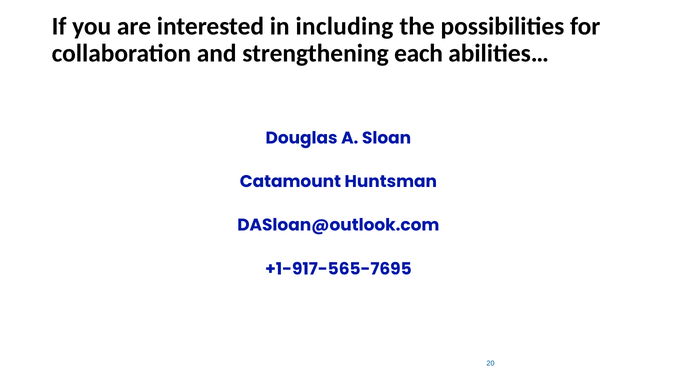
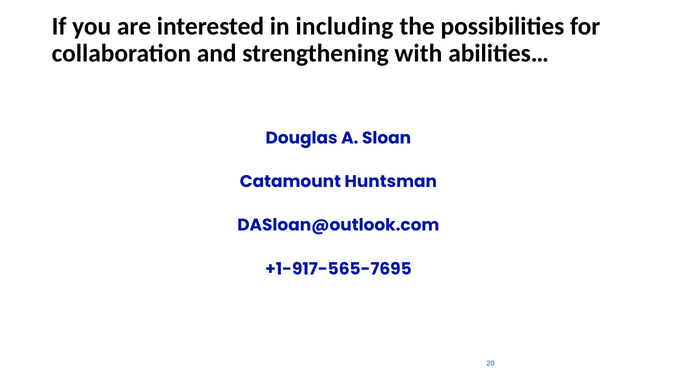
each: each -> with
